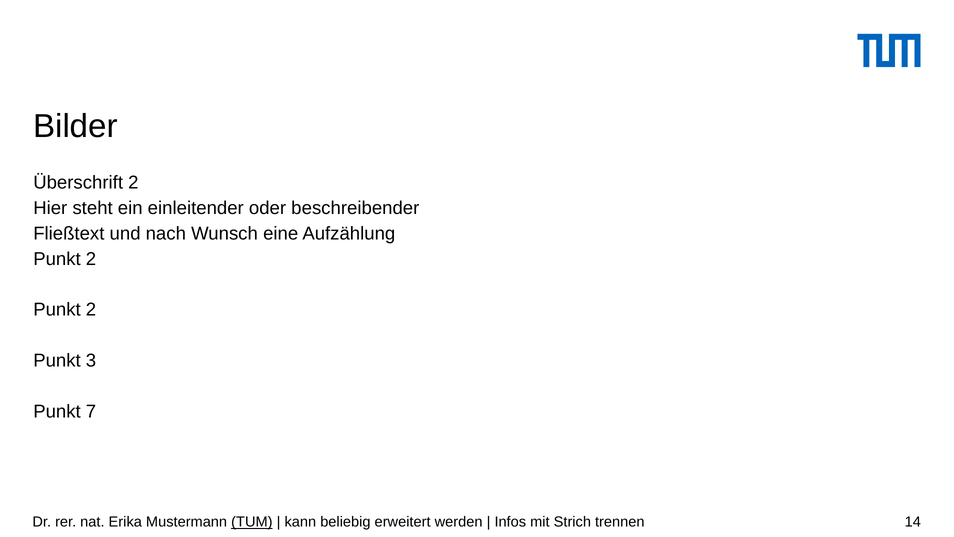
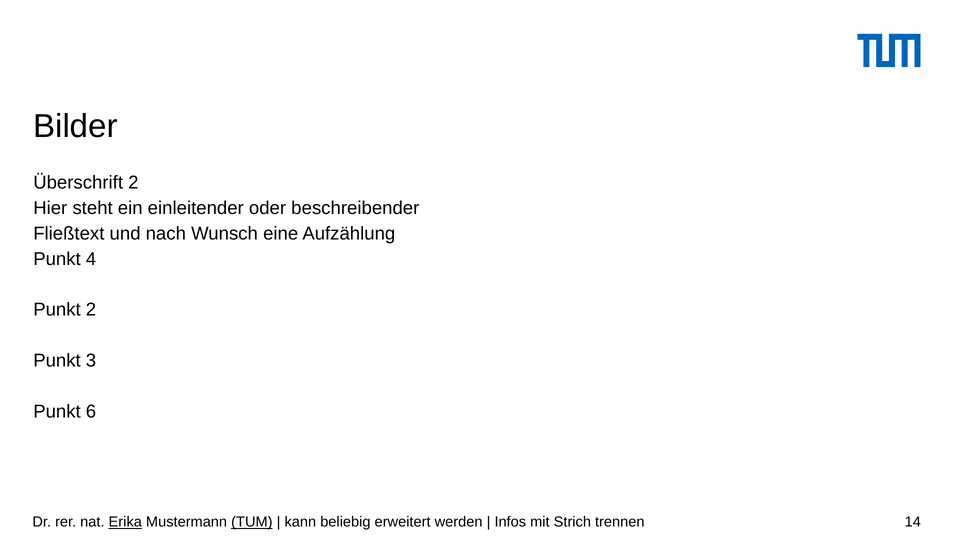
2 at (91, 259): 2 -> 4
7: 7 -> 6
Erika underline: none -> present
